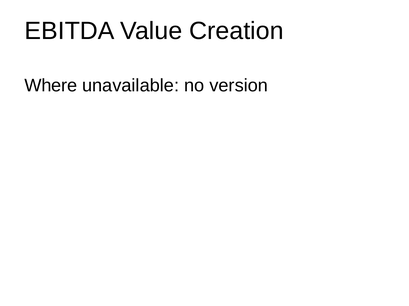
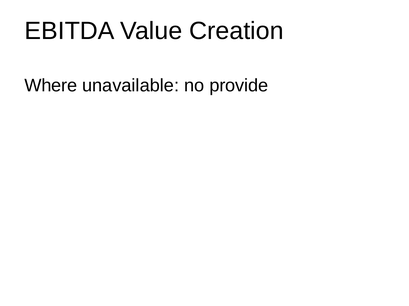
version: version -> provide
